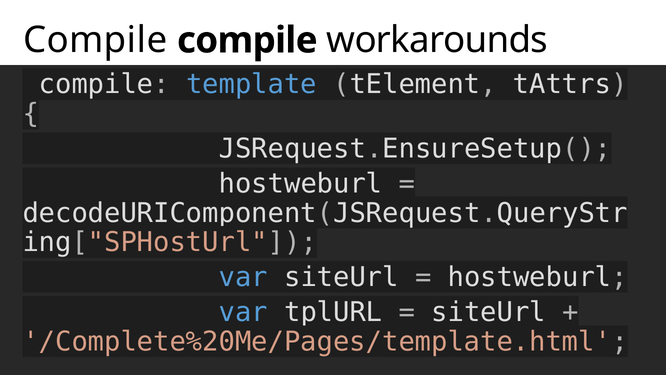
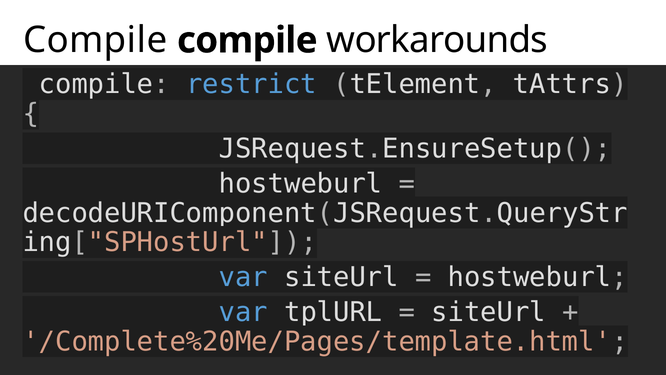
template: template -> restrict
